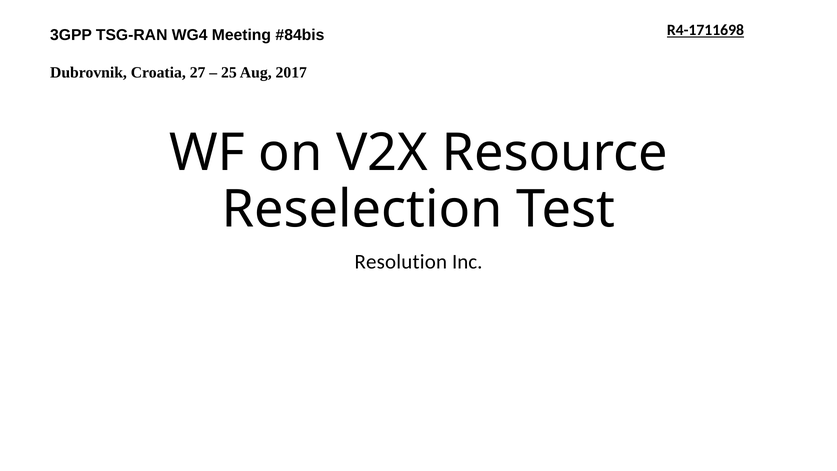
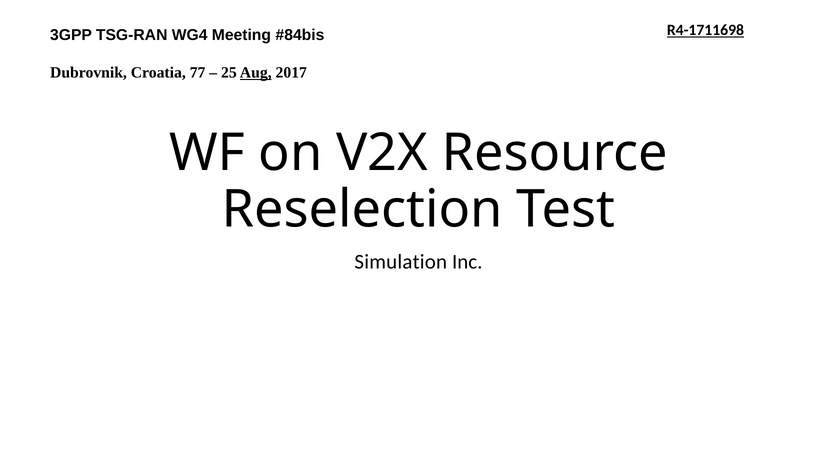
27: 27 -> 77
Aug underline: none -> present
Resolution: Resolution -> Simulation
